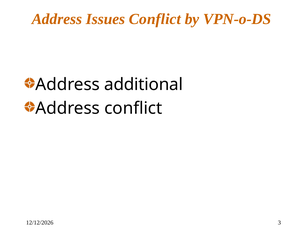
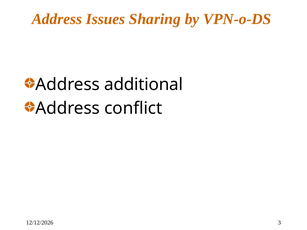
Issues Conflict: Conflict -> Sharing
